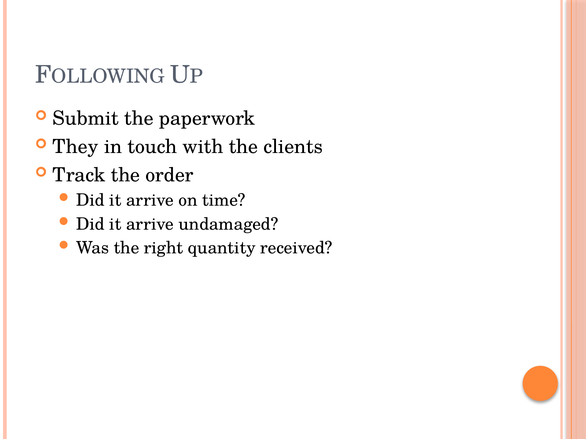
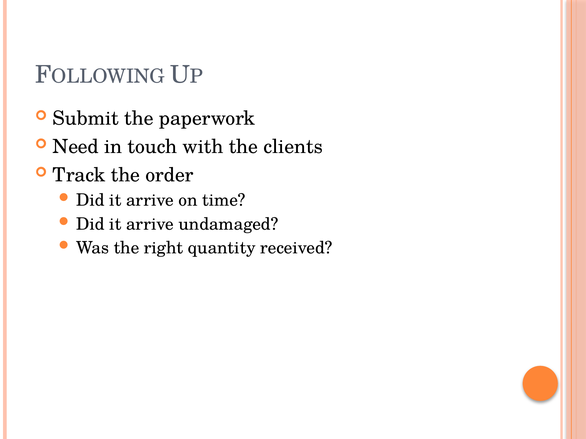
They: They -> Need
